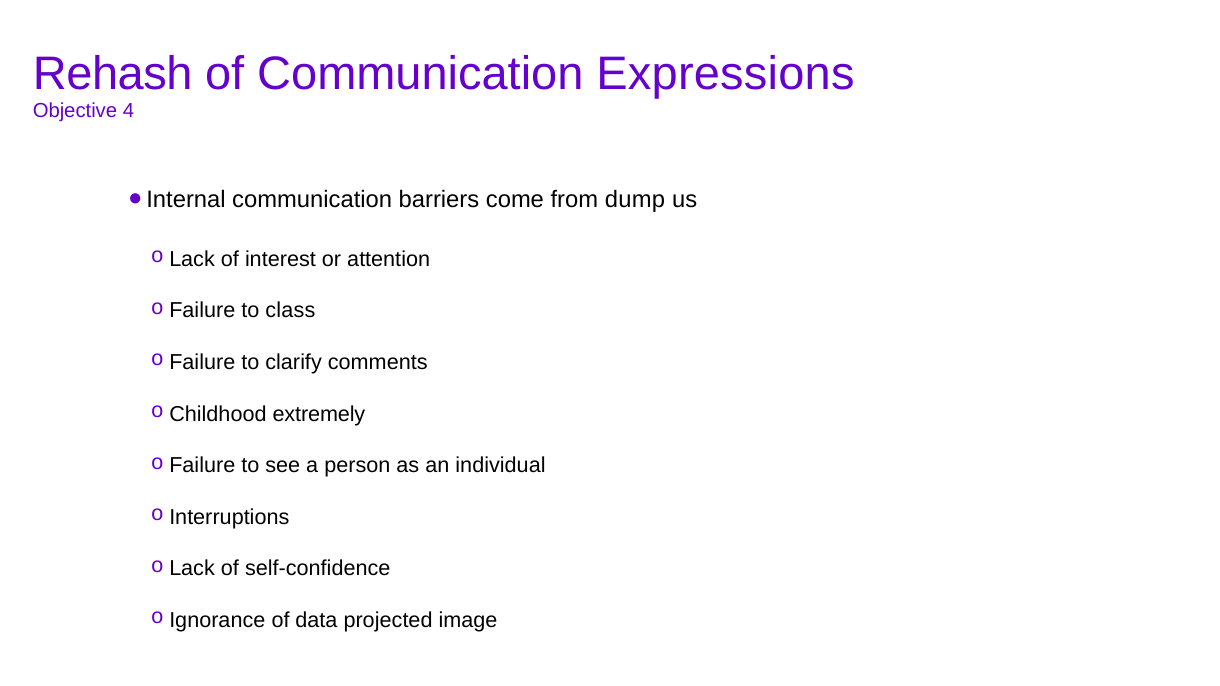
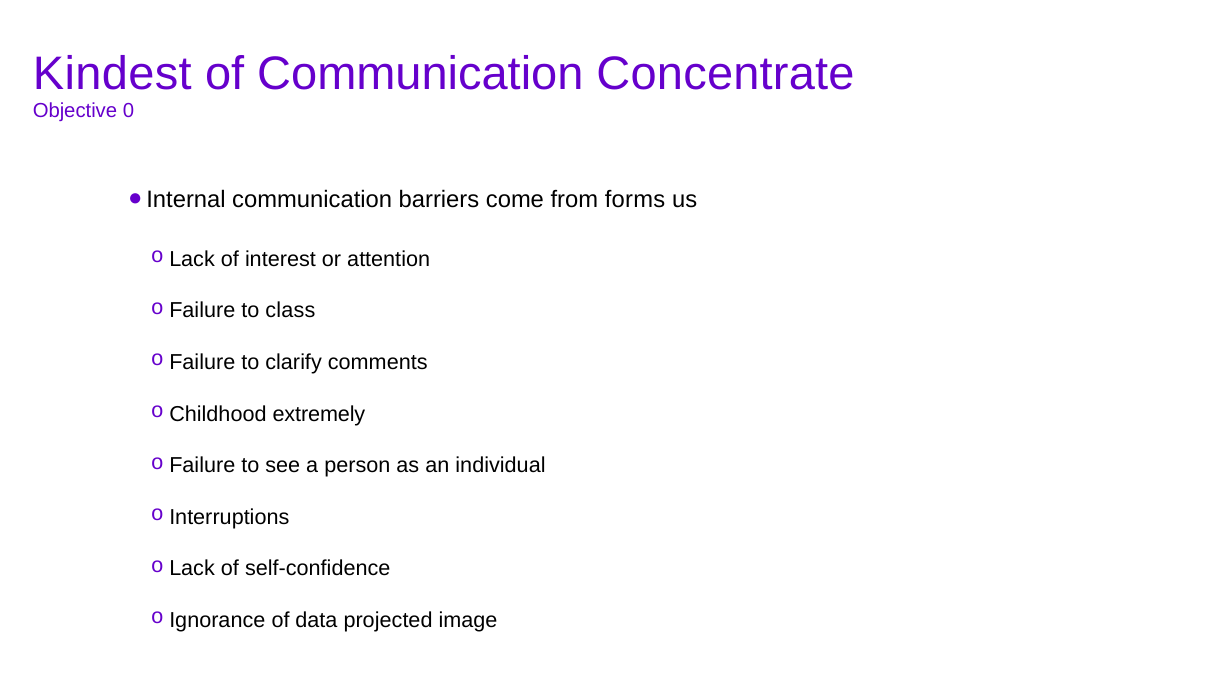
Rehash: Rehash -> Kindest
Expressions: Expressions -> Concentrate
4: 4 -> 0
dump: dump -> forms
